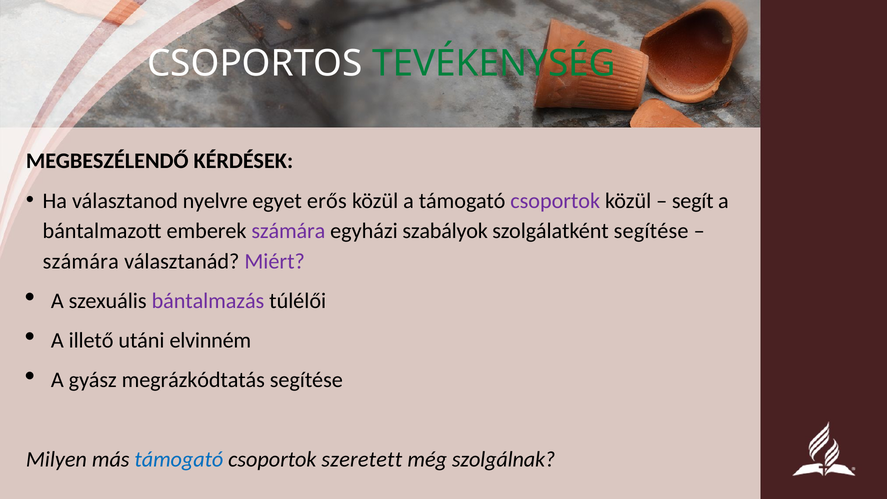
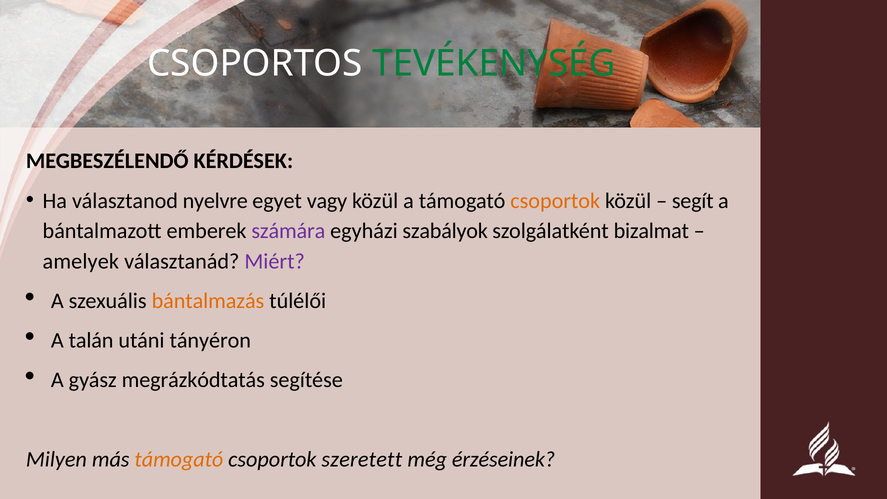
erős: erős -> vagy
csoportok at (555, 201) colour: purple -> orange
szolgálatként segítése: segítése -> bizalmat
számára at (81, 261): számára -> amelyek
bántalmazás colour: purple -> orange
illető: illető -> talán
elvinném: elvinném -> tányéron
támogató at (179, 459) colour: blue -> orange
szolgálnak: szolgálnak -> érzéseinek
